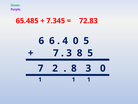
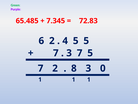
6 6: 6 -> 2
4 0: 0 -> 5
8 at (80, 53): 8 -> 7
